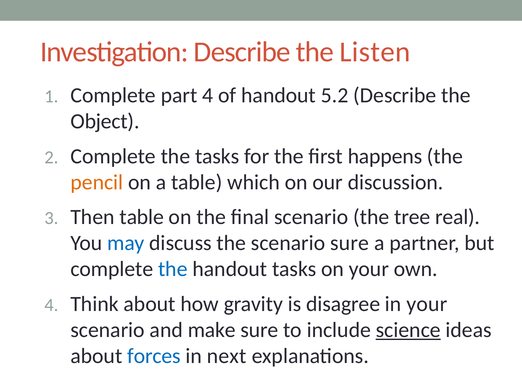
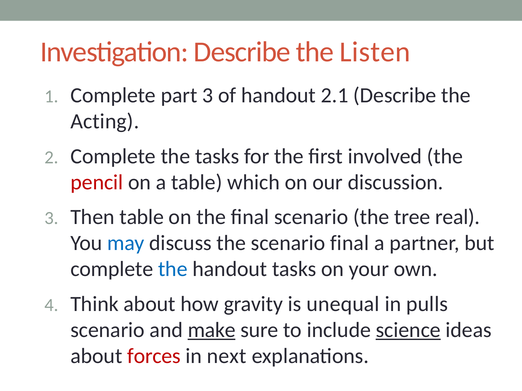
part 4: 4 -> 3
5.2: 5.2 -> 2.1
Object: Object -> Acting
happens: happens -> involved
pencil colour: orange -> red
scenario sure: sure -> final
disagree: disagree -> unequal
in your: your -> pulls
make underline: none -> present
forces colour: blue -> red
